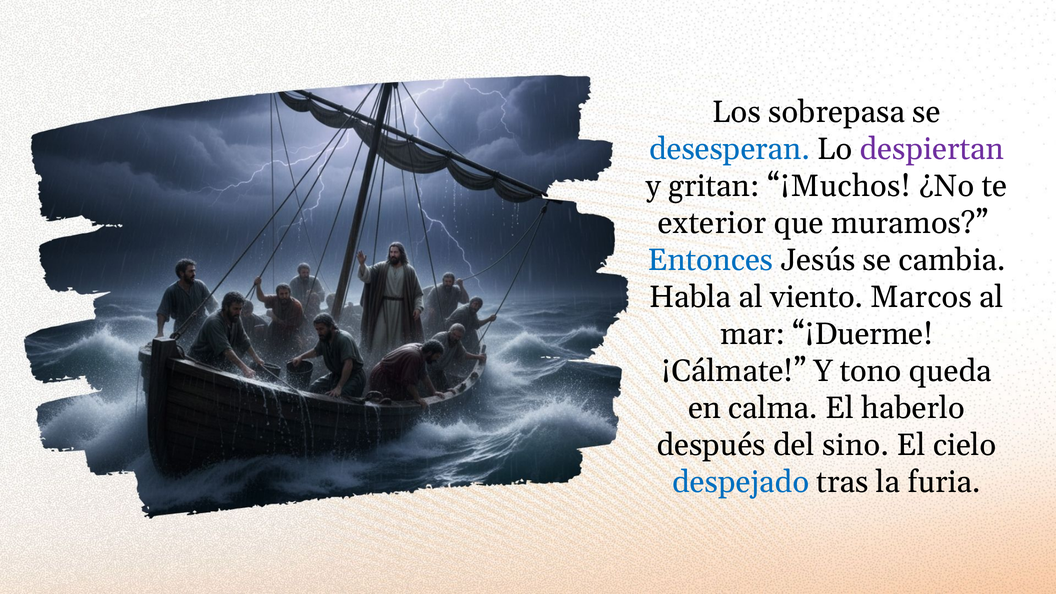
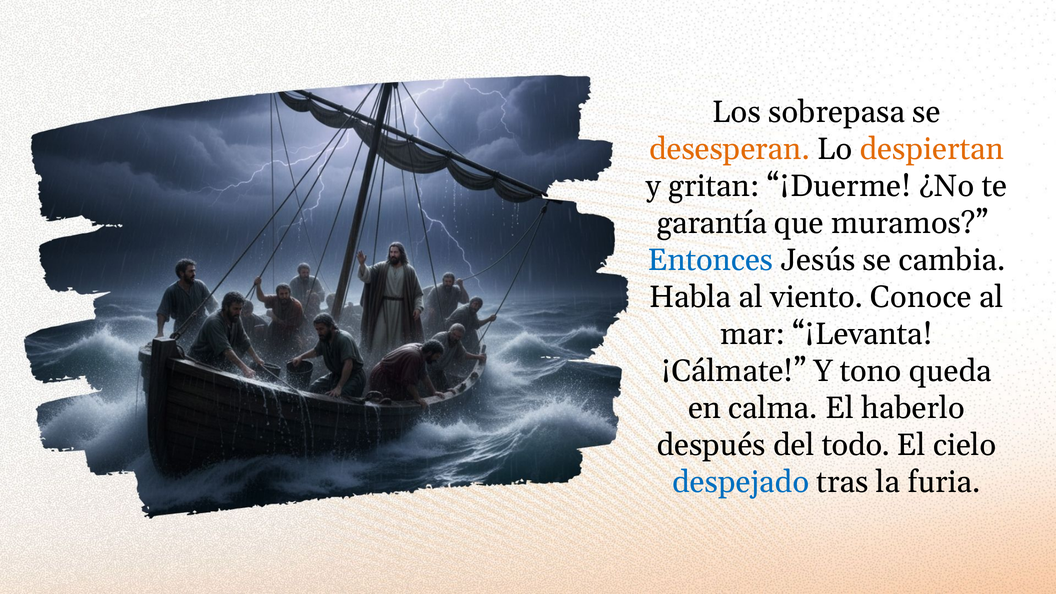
desesperan colour: blue -> orange
despiertan colour: purple -> orange
¡Muchos: ¡Muchos -> ¡Duerme
exterior: exterior -> garantía
Marcos: Marcos -> Conoce
¡Duerme: ¡Duerme -> ¡Levanta
sino: sino -> todo
